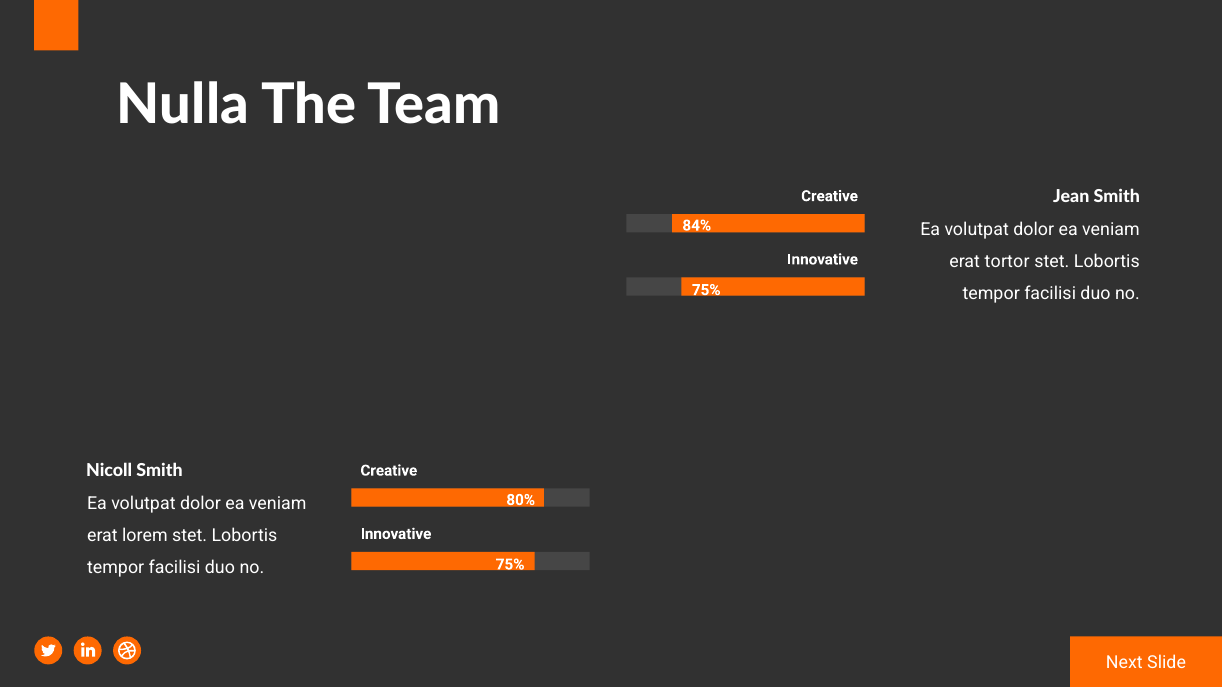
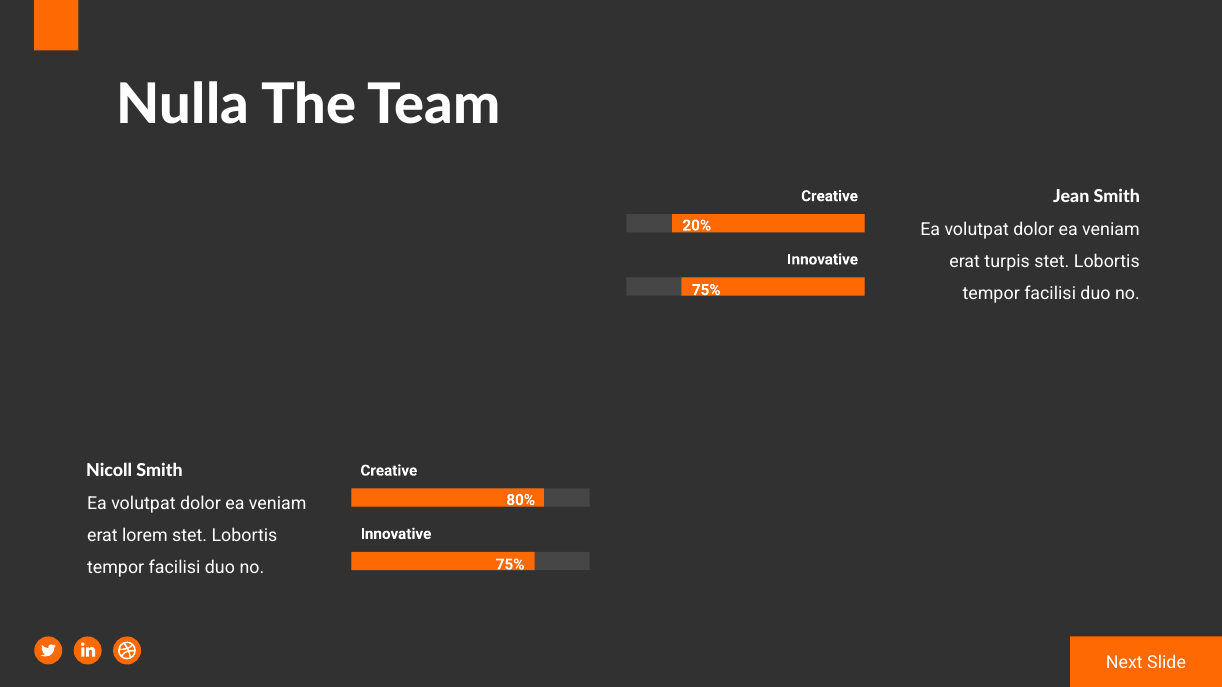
84%: 84% -> 20%
tortor: tortor -> turpis
